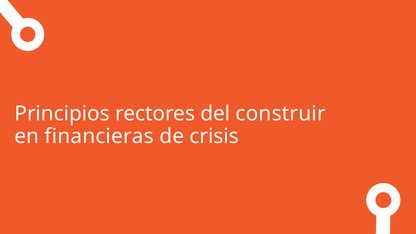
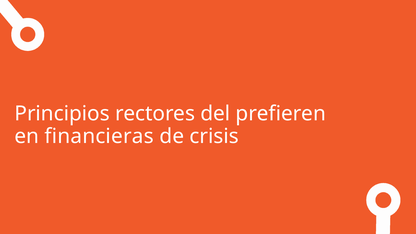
construir: construir -> prefieren
